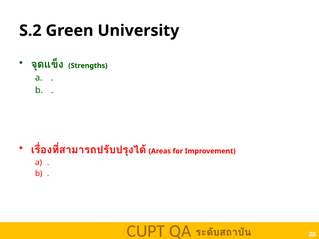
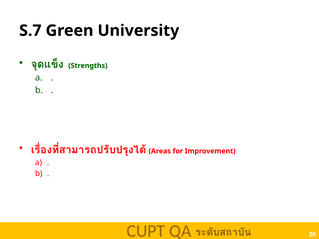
S.2: S.2 -> S.7
